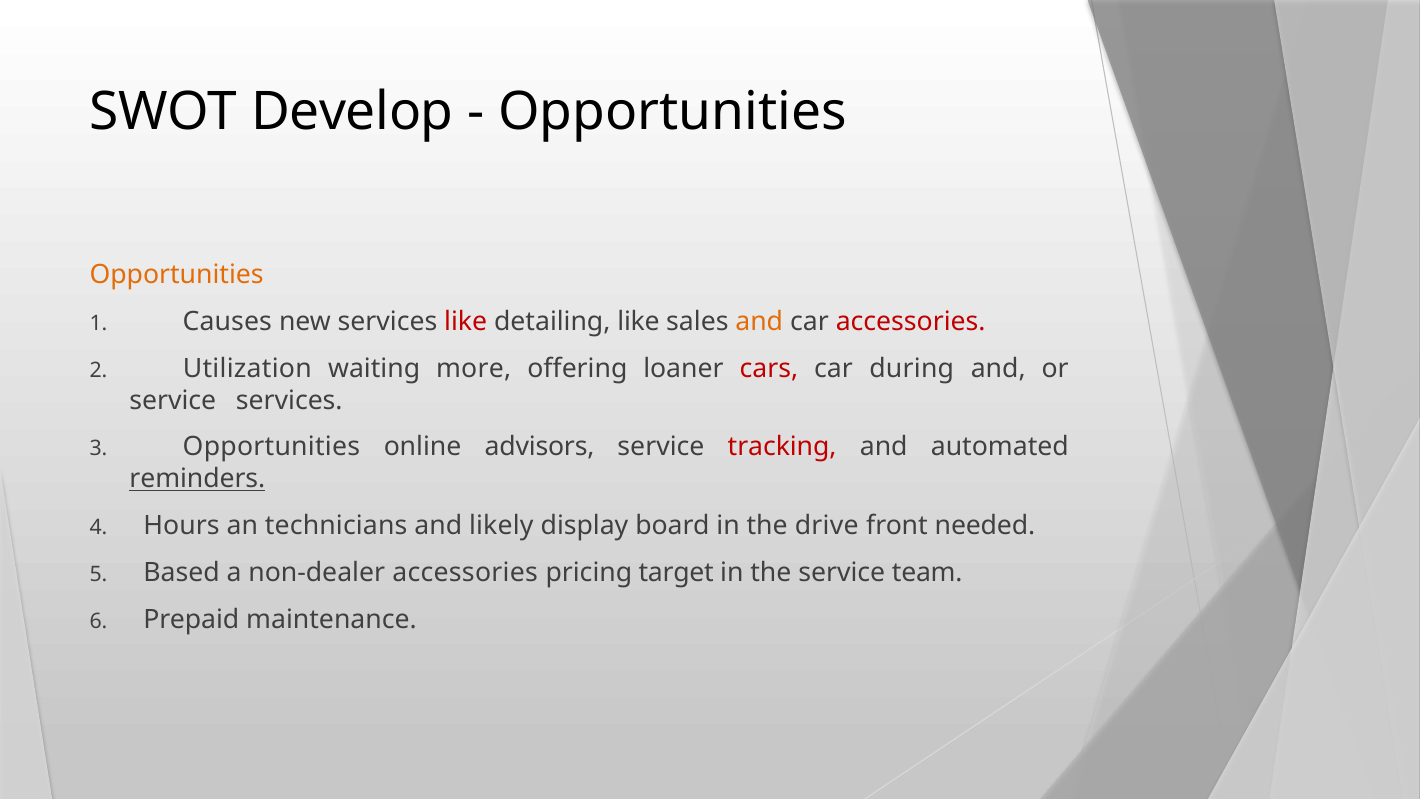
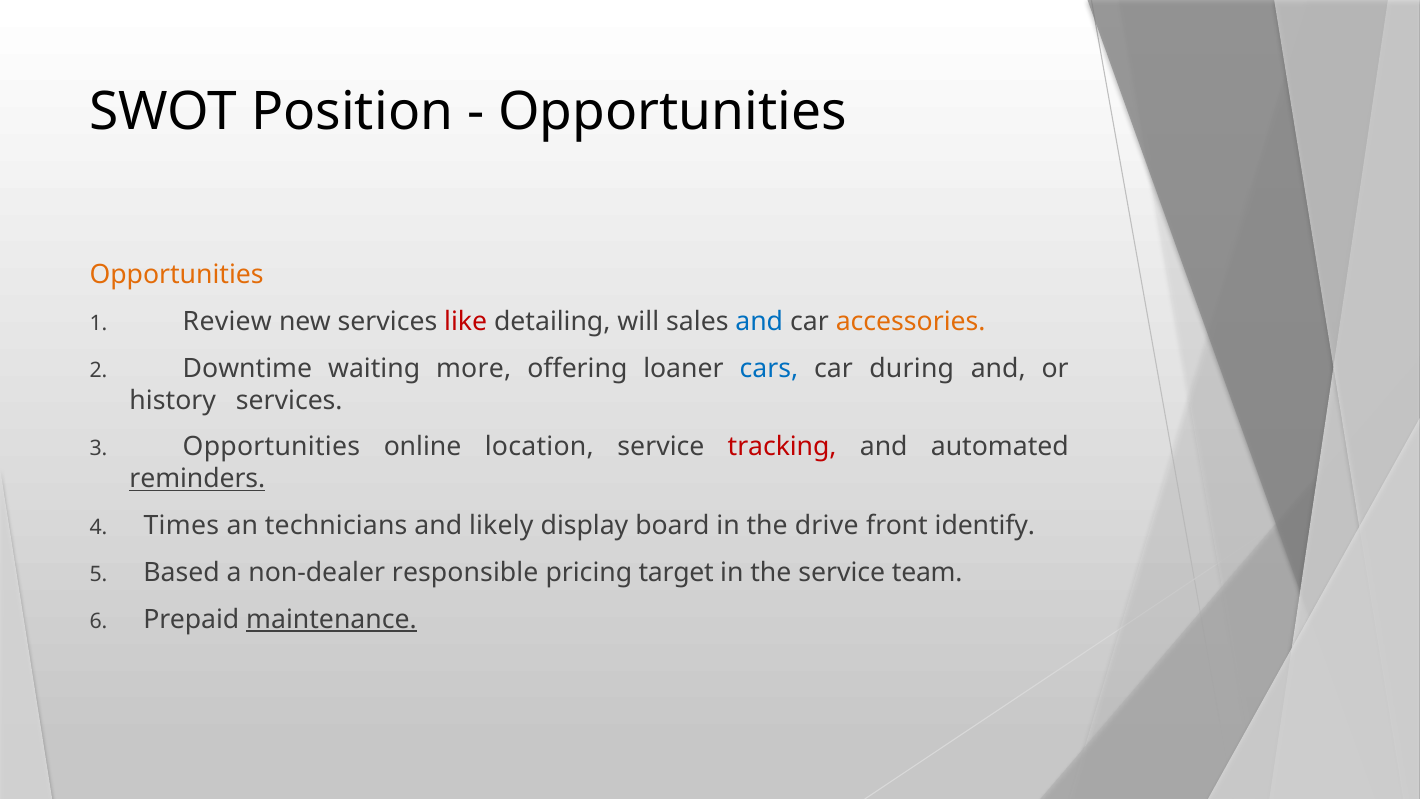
Develop: Develop -> Position
Causes: Causes -> Review
detailing like: like -> will
and at (759, 322) colour: orange -> blue
accessories at (911, 322) colour: red -> orange
Utilization: Utilization -> Downtime
cars colour: red -> blue
service at (173, 400): service -> history
advisors: advisors -> location
Hours: Hours -> Times
needed: needed -> identify
non-dealer accessories: accessories -> responsible
maintenance underline: none -> present
